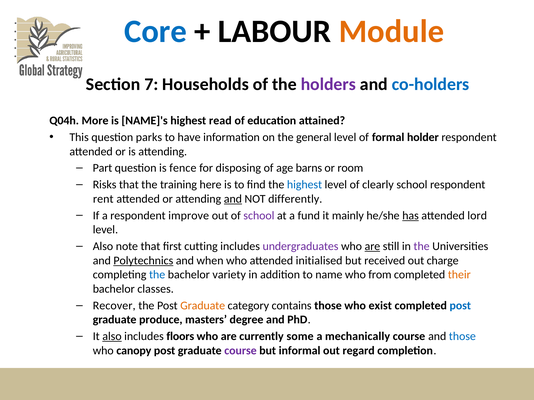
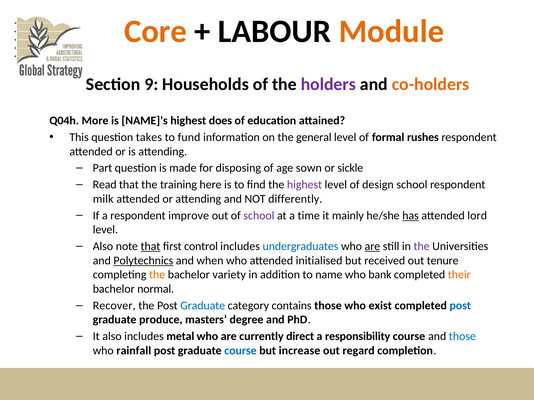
Core colour: blue -> orange
7: 7 -> 9
co-holders colour: blue -> orange
read: read -> does
parks: parks -> takes
have: have -> fund
holder: holder -> rushes
fence: fence -> made
barns: barns -> sown
room: room -> sickle
Risks: Risks -> Read
highest at (305, 185) colour: blue -> purple
clearly: clearly -> design
rent: rent -> milk
and at (233, 199) underline: present -> none
fund: fund -> time
that at (150, 247) underline: none -> present
cutting: cutting -> control
undergraduates colour: purple -> blue
charge: charge -> tenure
the at (157, 275) colour: blue -> orange
from: from -> bank
classes: classes -> normal
Graduate at (203, 306) colour: orange -> blue
also at (112, 337) underline: present -> none
floors: floors -> metal
some: some -> direct
mechanically: mechanically -> responsibility
canopy: canopy -> rainfall
course at (240, 351) colour: purple -> blue
informal: informal -> increase
